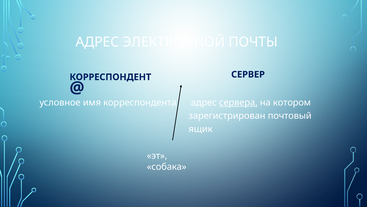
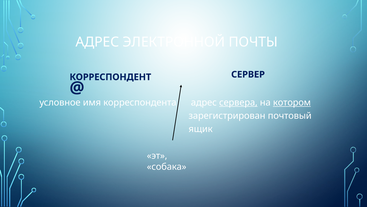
котором underline: none -> present
